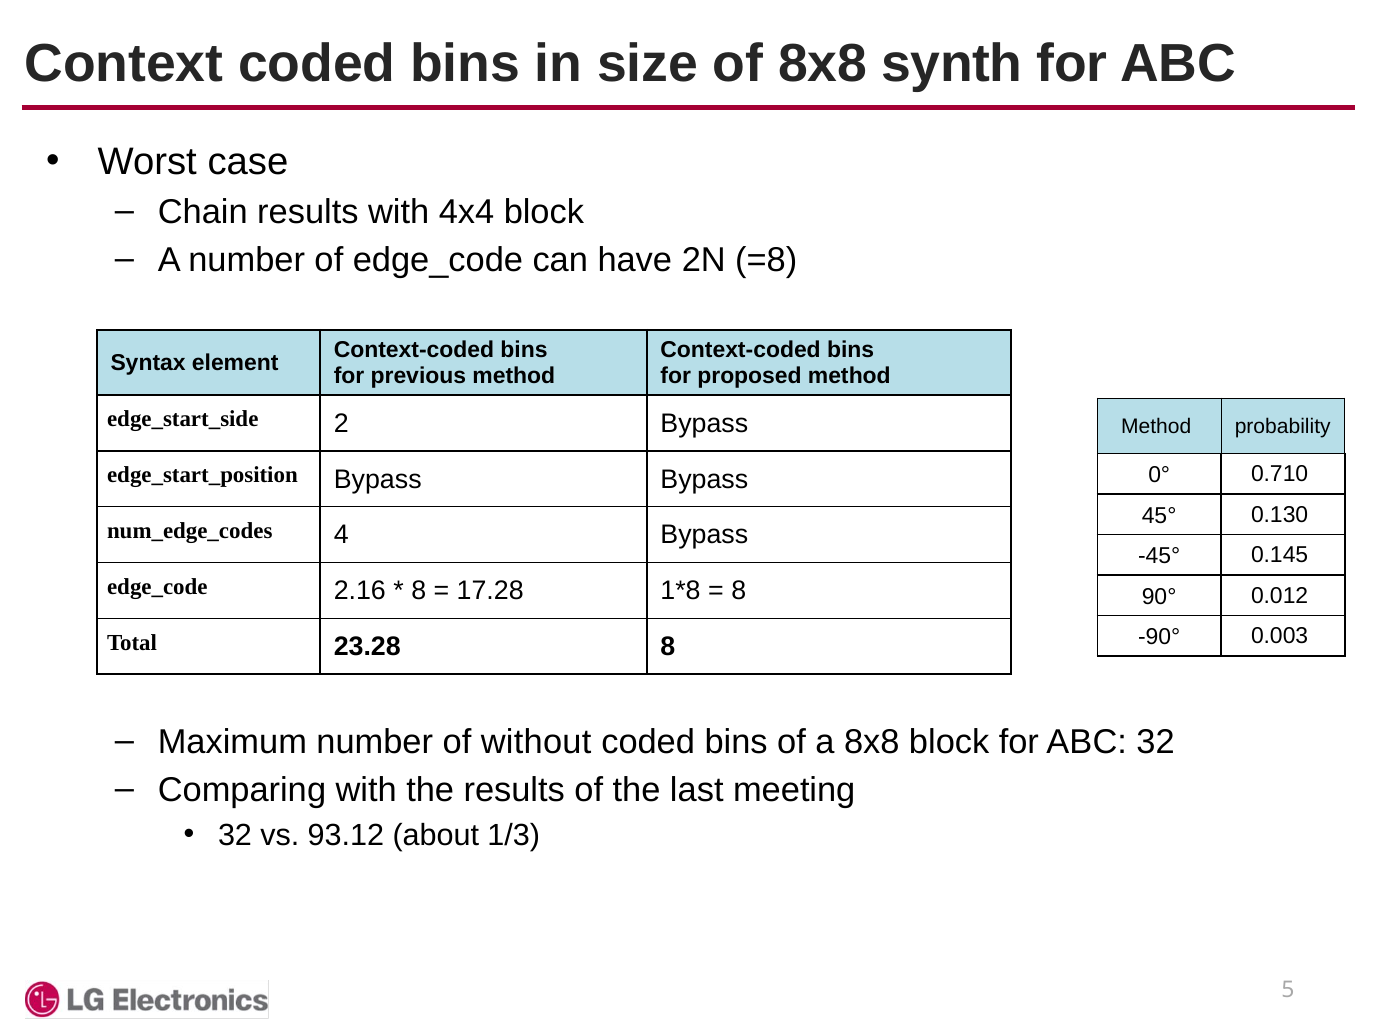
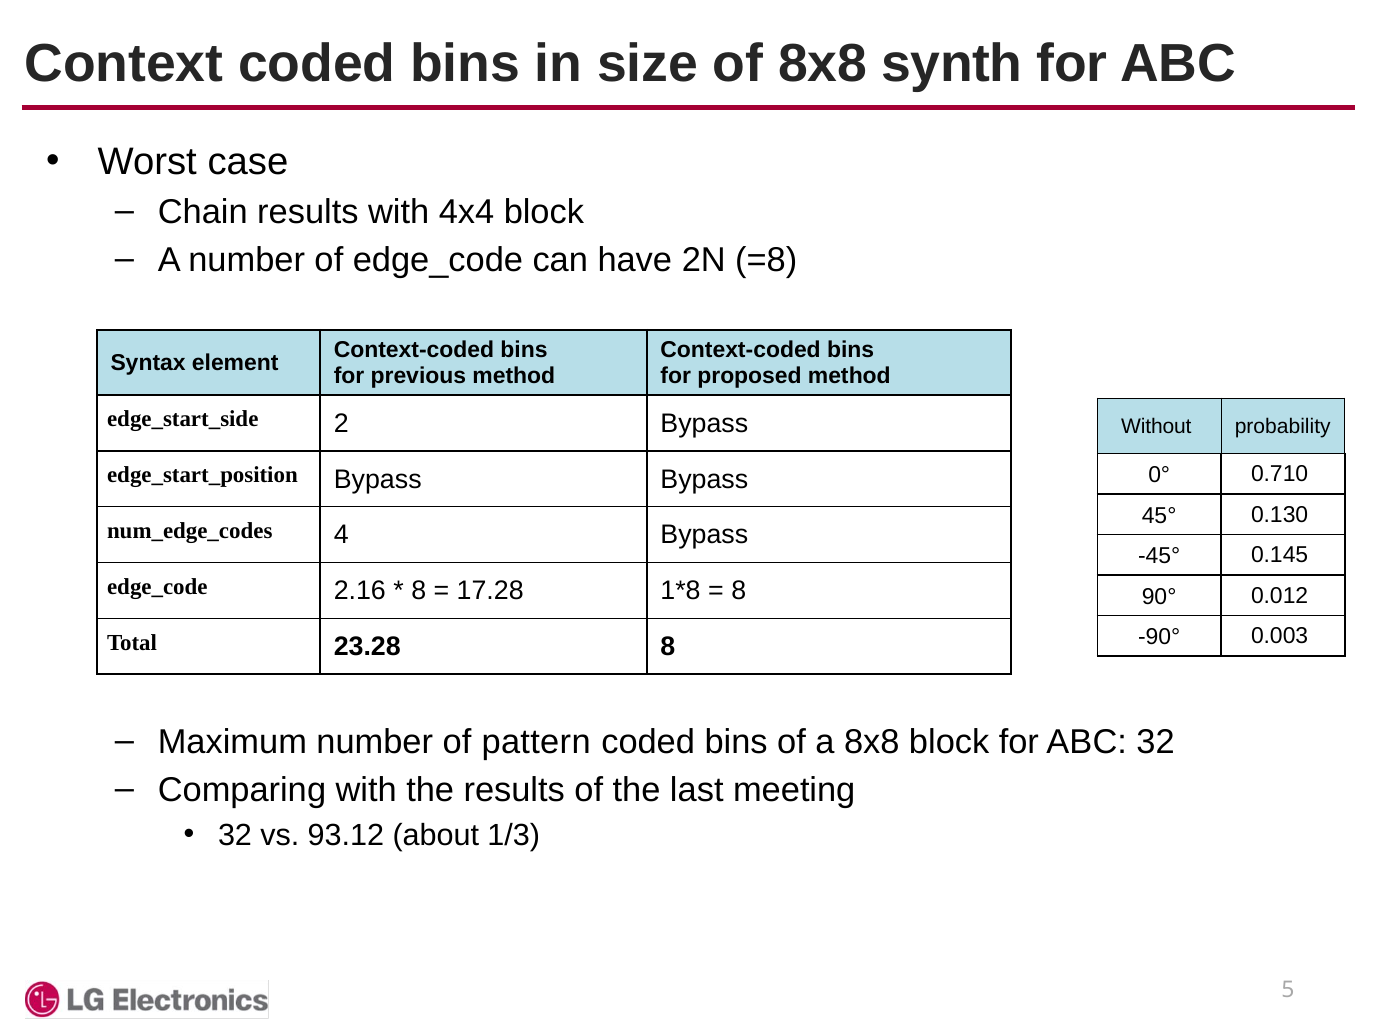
Method at (1156, 427): Method -> Without
without: without -> pattern
